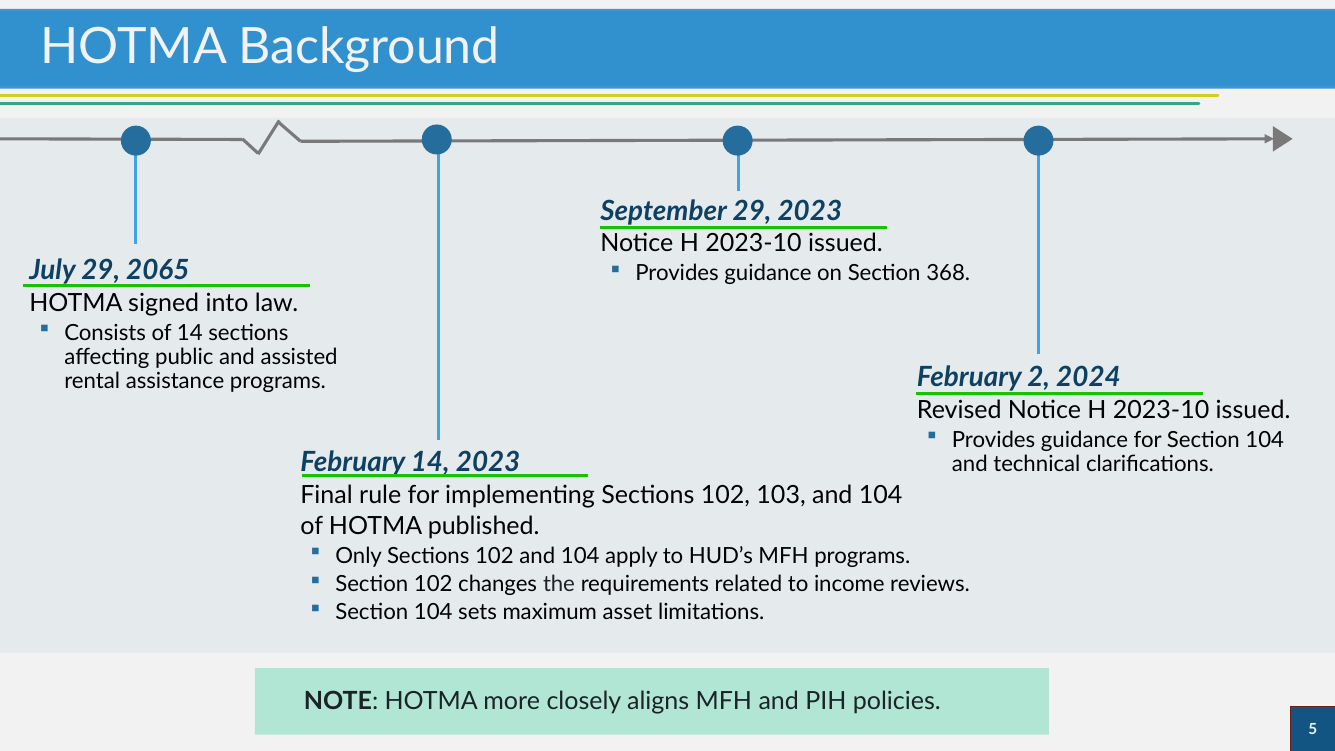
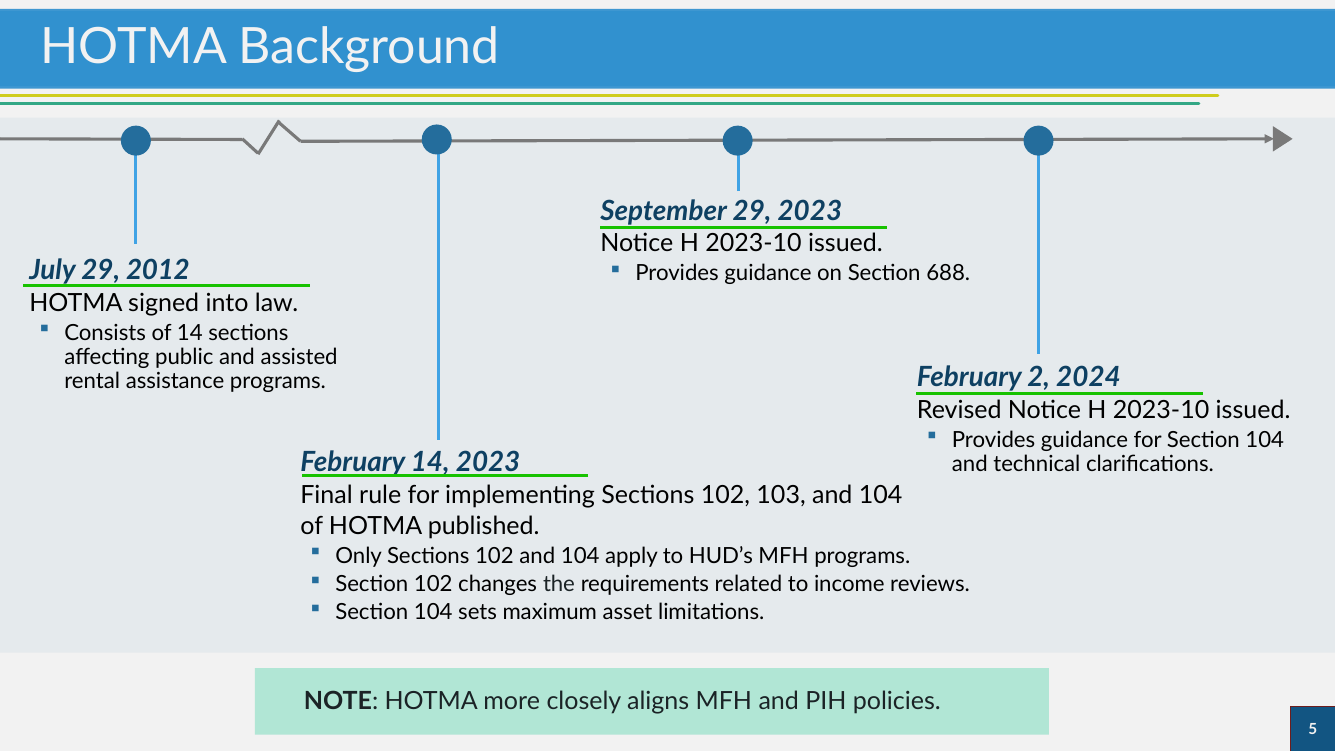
2065: 2065 -> 2012
368: 368 -> 688
